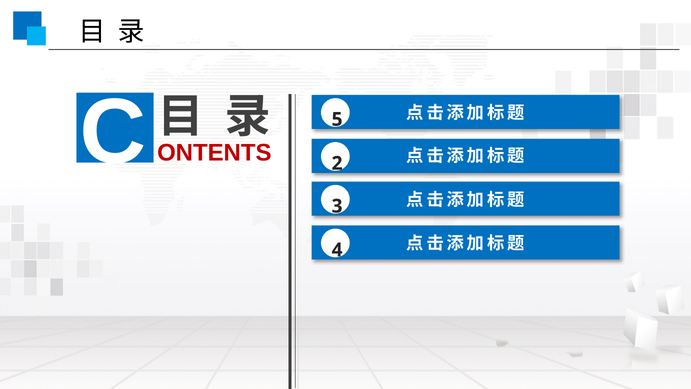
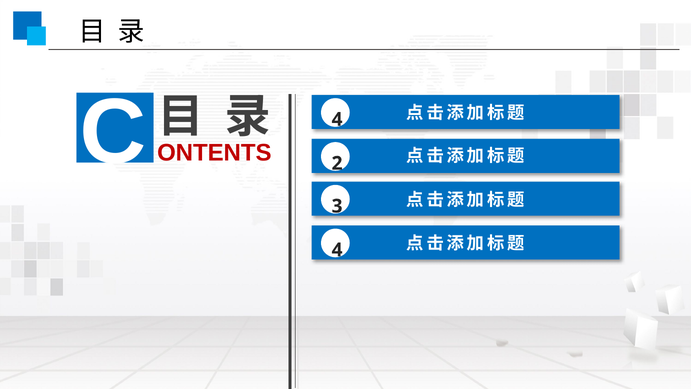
C 5: 5 -> 4
